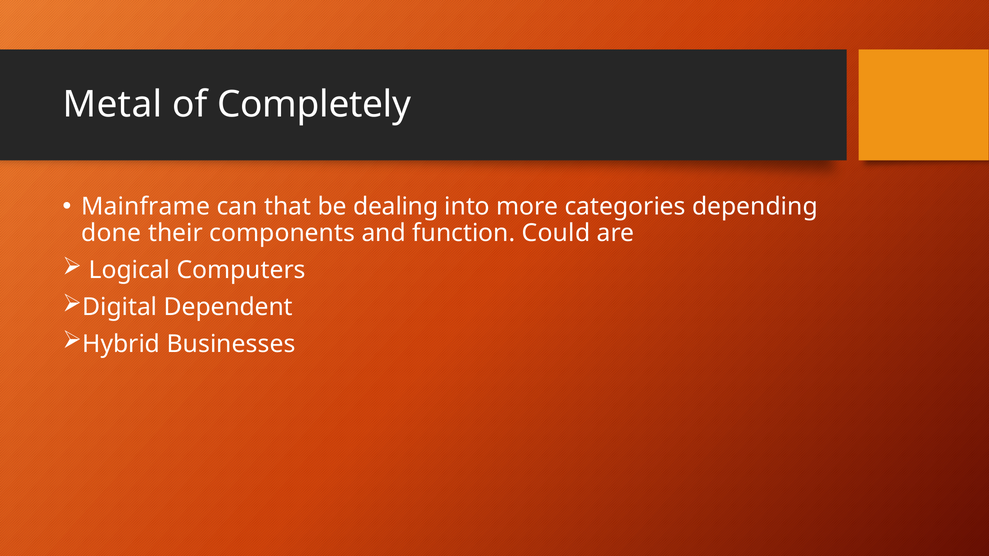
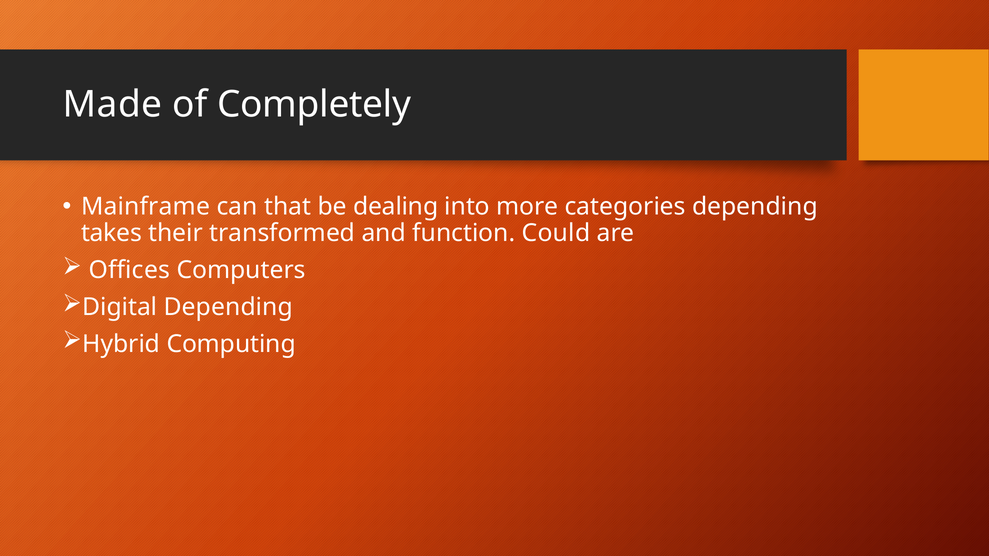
Metal: Metal -> Made
done: done -> takes
components: components -> transformed
Logical: Logical -> Offices
Digital Dependent: Dependent -> Depending
Businesses: Businesses -> Computing
